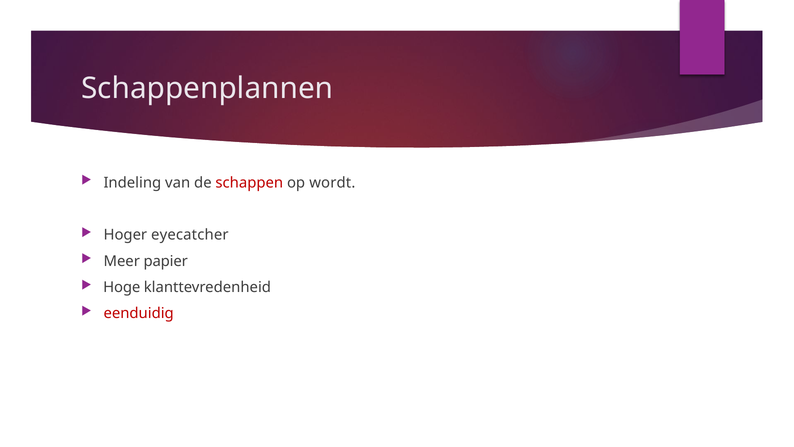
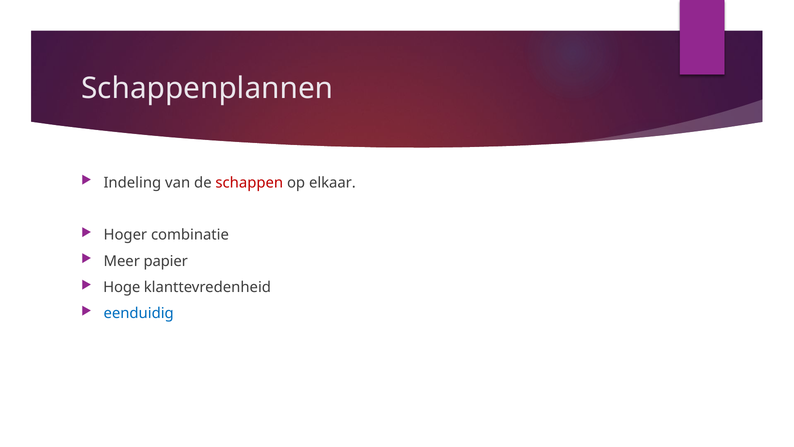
wordt: wordt -> elkaar
eyecatcher: eyecatcher -> combinatie
eenduidig colour: red -> blue
